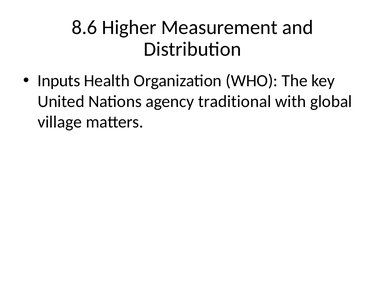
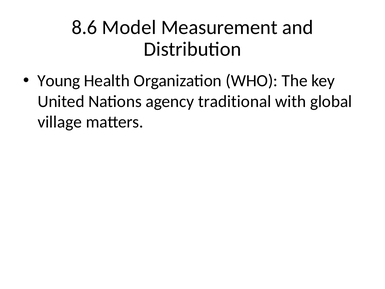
Higher: Higher -> Model
Inputs: Inputs -> Young
